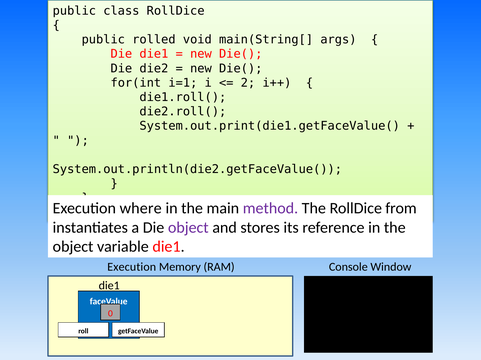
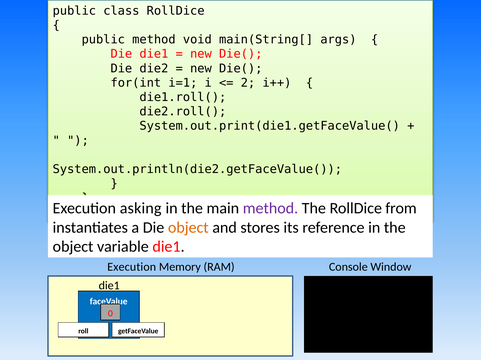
public rolled: rolled -> method
where: where -> asking
object at (188, 228) colour: purple -> orange
